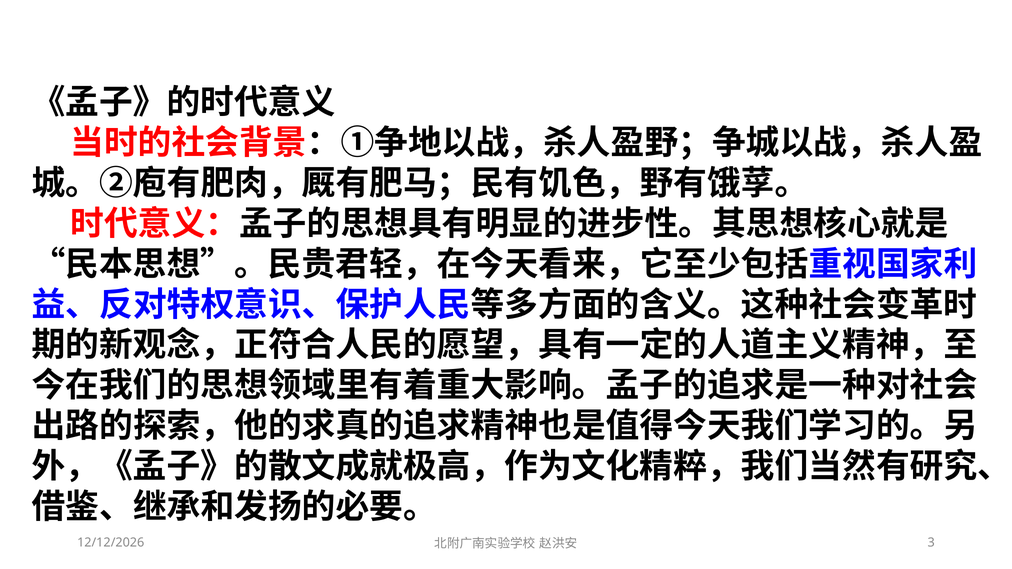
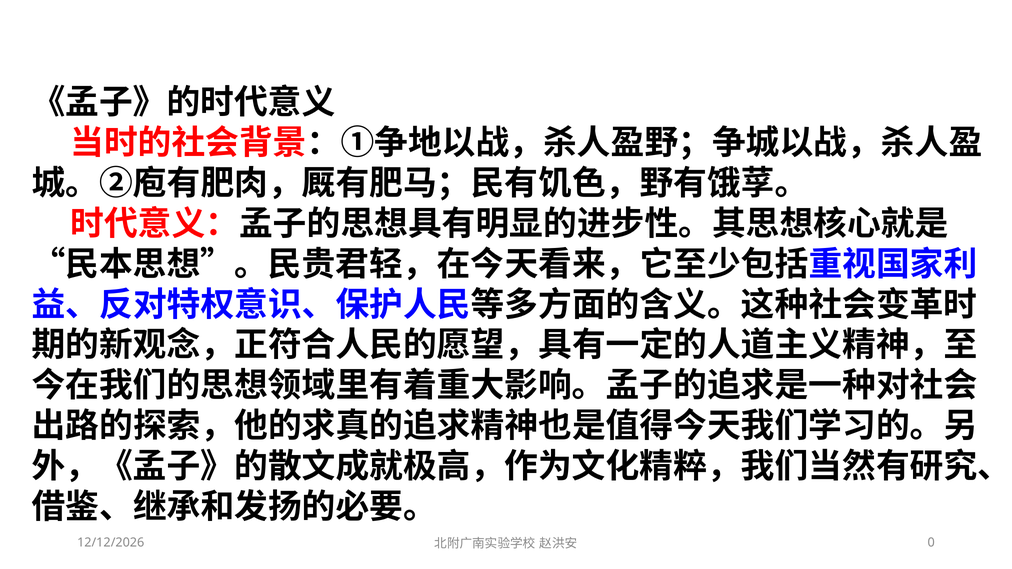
3: 3 -> 0
